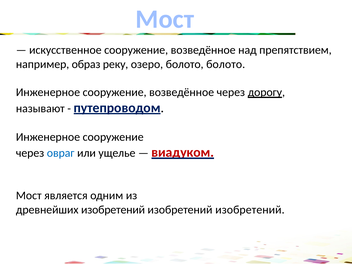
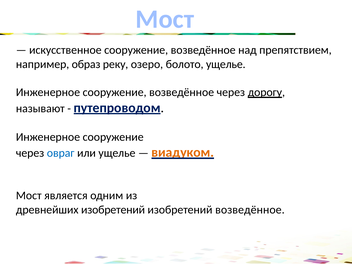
болото болото: болото -> ущелье
виадуком colour: red -> orange
изобретений at (250, 210): изобретений -> возведённое
